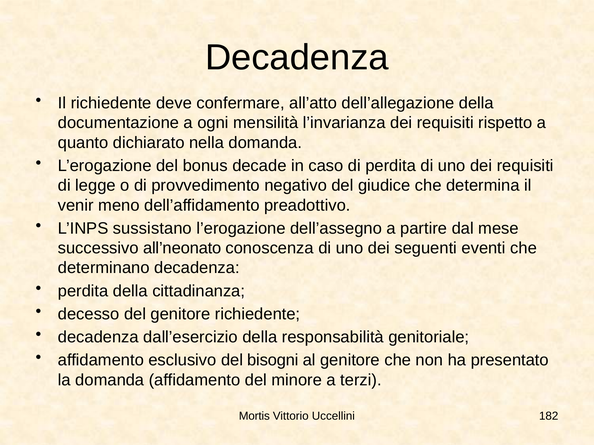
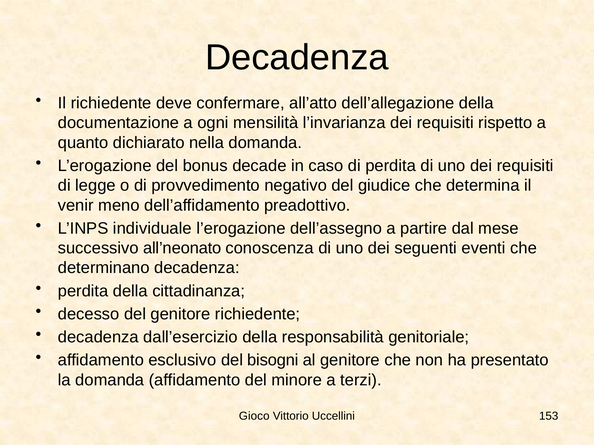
sussistano: sussistano -> individuale
Mortis: Mortis -> Gioco
182: 182 -> 153
